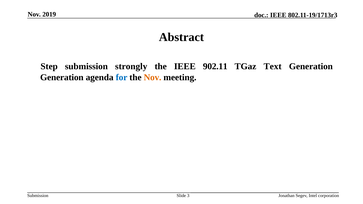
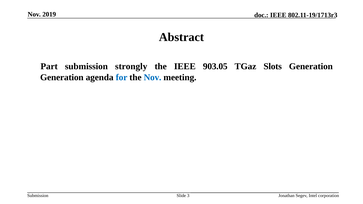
Step: Step -> Part
902.11: 902.11 -> 903.05
Text: Text -> Slots
Nov at (153, 77) colour: orange -> blue
